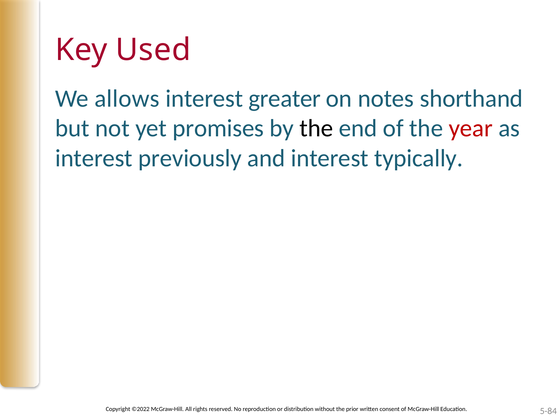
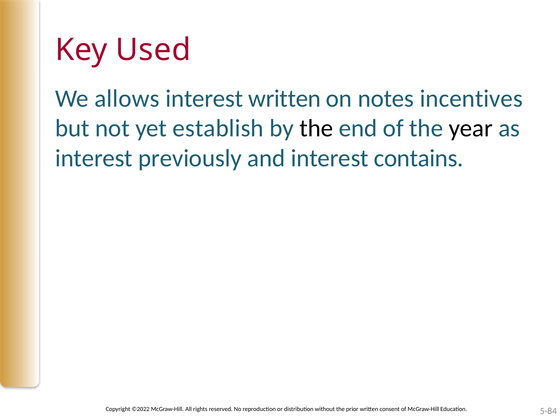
interest greater: greater -> written
shorthand: shorthand -> incentives
promises: promises -> establish
year colour: red -> black
typically: typically -> contains
